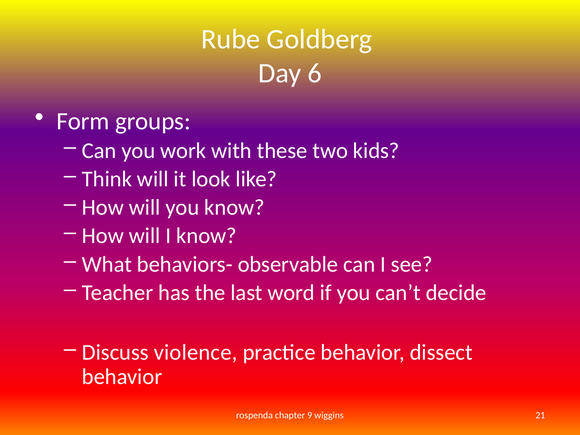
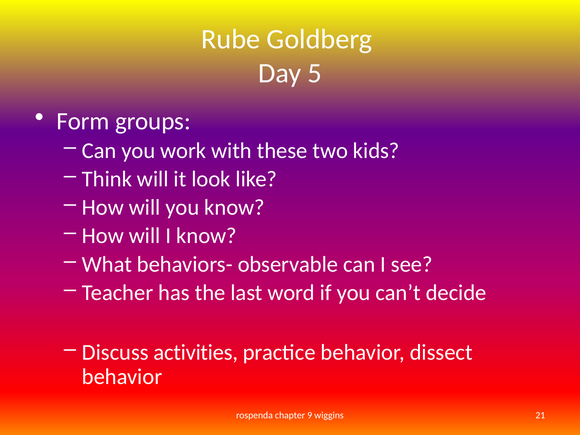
6: 6 -> 5
violence: violence -> activities
